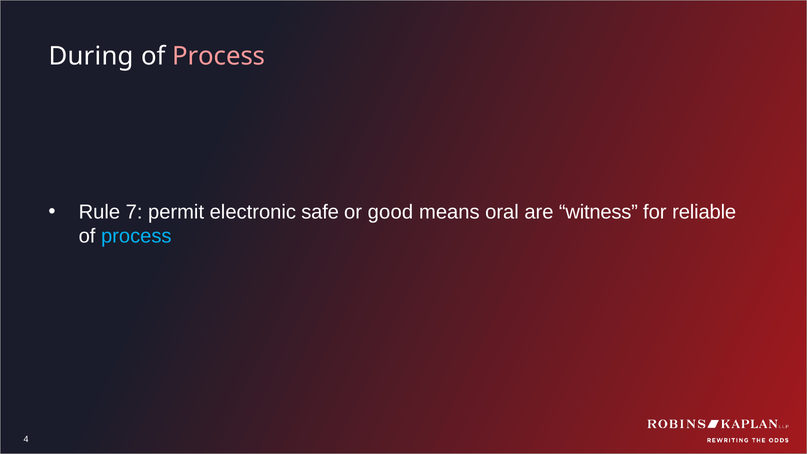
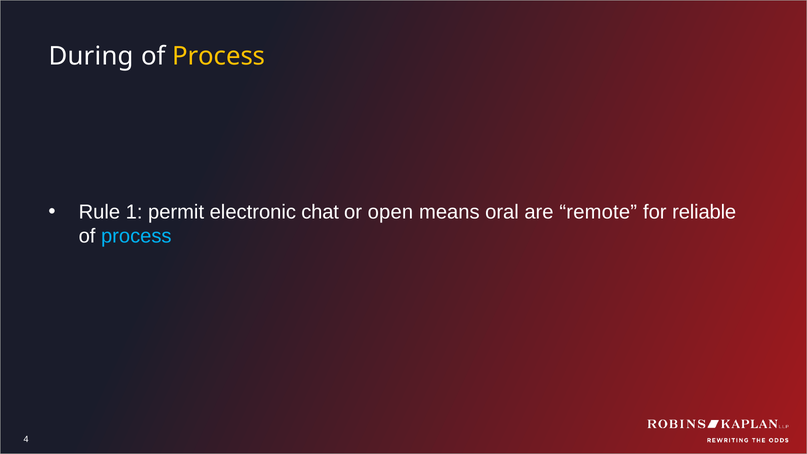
Process at (219, 56) colour: pink -> yellow
7: 7 -> 1
safe: safe -> chat
good: good -> open
witness: witness -> remote
